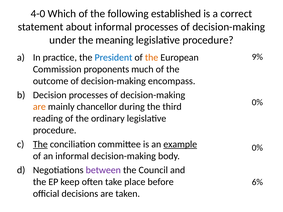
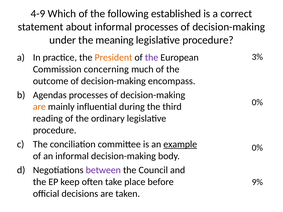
4-0: 4-0 -> 4-9
9%: 9% -> 3%
President colour: blue -> orange
the at (152, 58) colour: orange -> purple
proponents: proponents -> concerning
Decision: Decision -> Agendas
chancellor: chancellor -> influential
The at (40, 144) underline: present -> none
6%: 6% -> 9%
